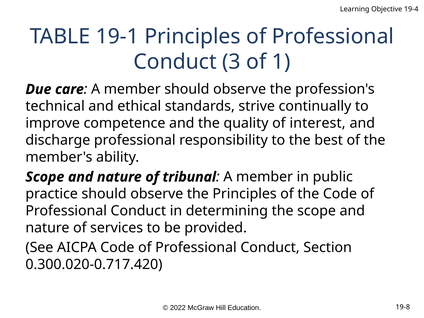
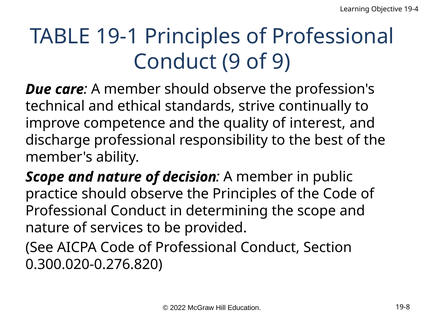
Conduct 3: 3 -> 9
of 1: 1 -> 9
tribunal: tribunal -> decision
0.300.020-0.717.420: 0.300.020-0.717.420 -> 0.300.020-0.276.820
